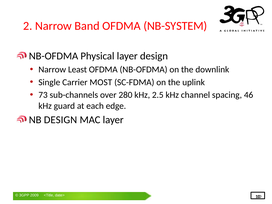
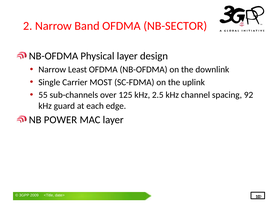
NB-SYSTEM: NB-SYSTEM -> NB-SECTOR
73: 73 -> 55
280: 280 -> 125
46: 46 -> 92
NB DESIGN: DESIGN -> POWER
